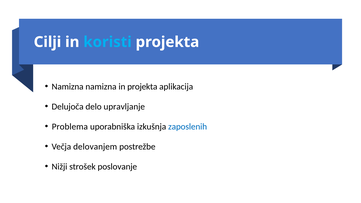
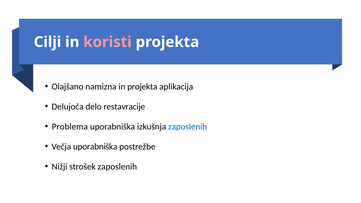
koristi colour: light blue -> pink
Namizna at (68, 87): Namizna -> Olajšano
upravljanje: upravljanje -> restavracije
Večja delovanjem: delovanjem -> uporabniška
strošek poslovanje: poslovanje -> zaposlenih
